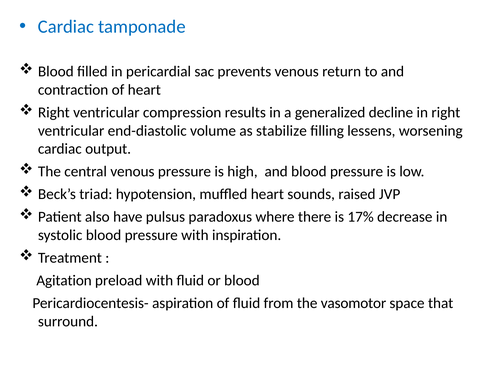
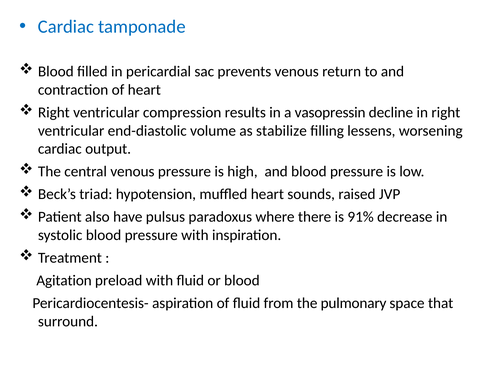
generalized: generalized -> vasopressin
17%: 17% -> 91%
vasomotor: vasomotor -> pulmonary
